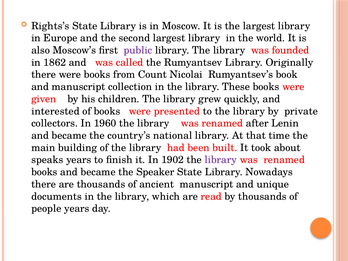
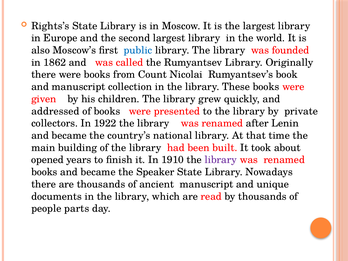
public colour: purple -> blue
interested: interested -> addressed
1960: 1960 -> 1922
speaks: speaks -> opened
1902: 1902 -> 1910
people years: years -> parts
